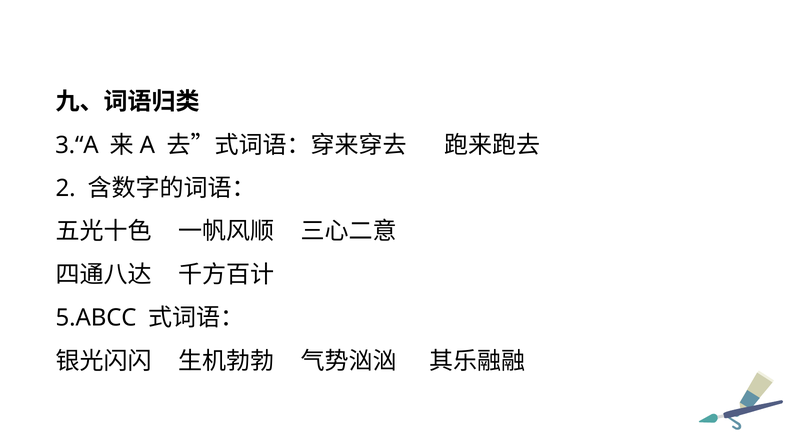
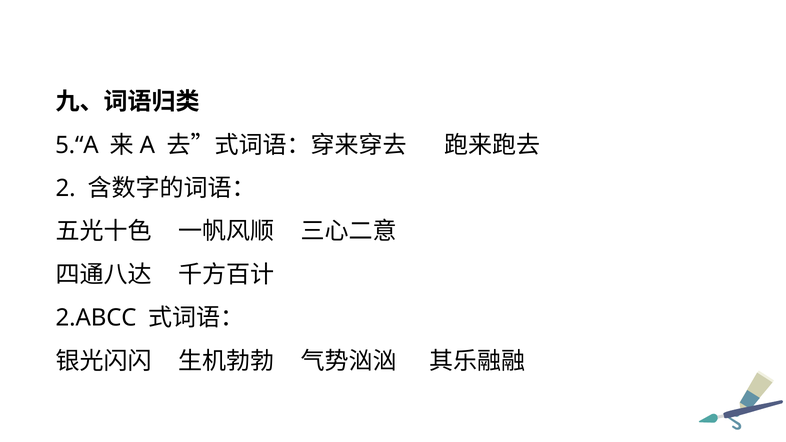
3.“A: 3.“A -> 5.“A
5.ABCC: 5.ABCC -> 2.ABCC
